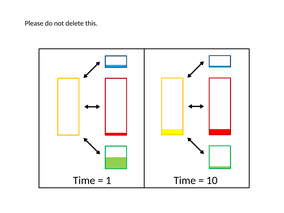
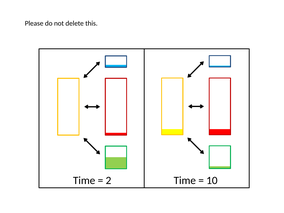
1: 1 -> 2
